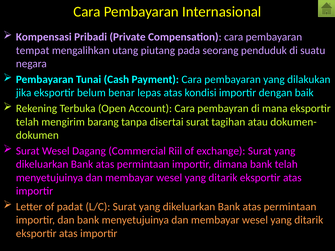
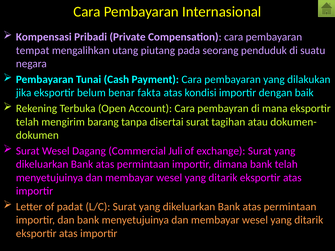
lepas: lepas -> fakta
Riil: Riil -> Juli
